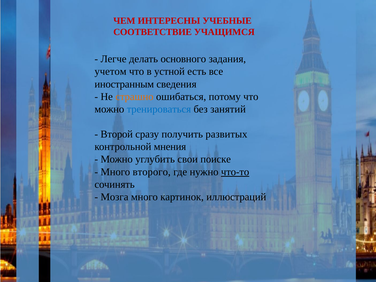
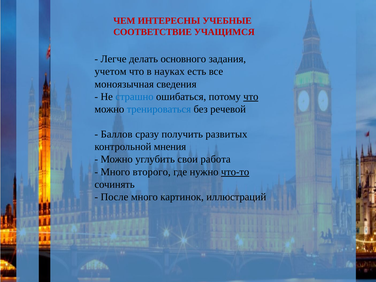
устной: устной -> науках
иностранным: иностранным -> моноязычная
страшно colour: orange -> blue
что at (251, 97) underline: none -> present
занятий: занятий -> речевой
Второй: Второй -> Баллов
поиске: поиске -> работа
Мозга: Мозга -> После
